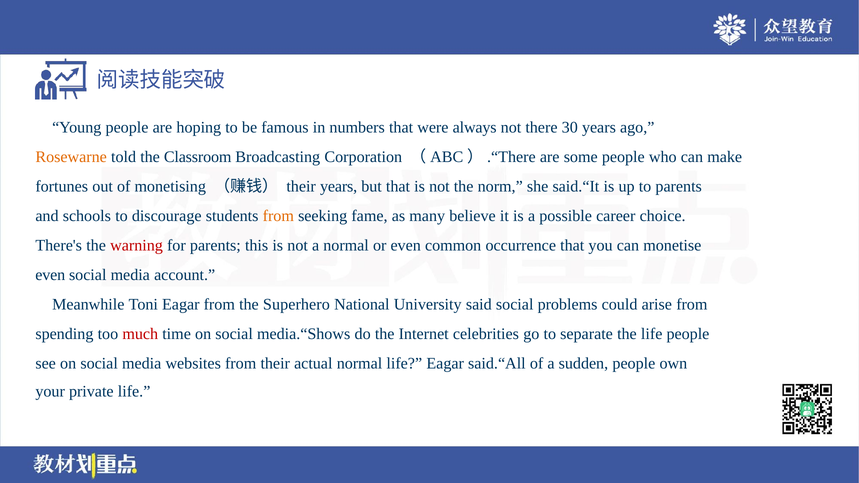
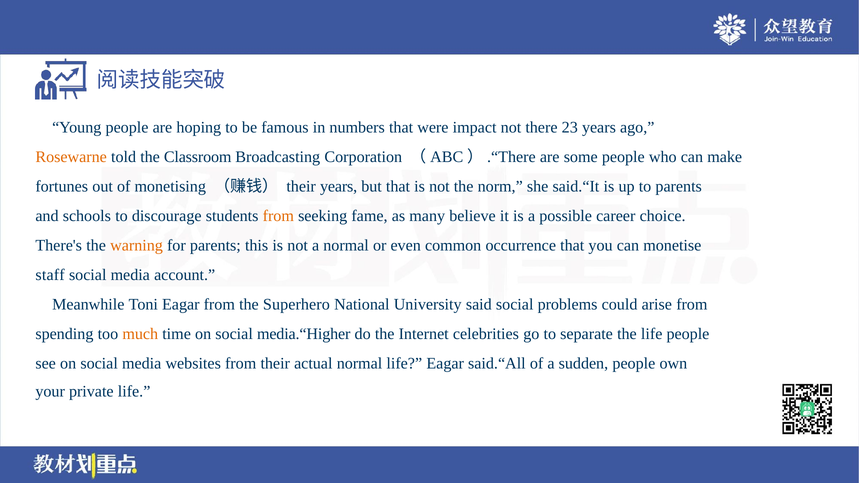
always: always -> impact
30: 30 -> 23
warning colour: red -> orange
even at (50, 275): even -> staff
much colour: red -> orange
media.“Shows: media.“Shows -> media.“Higher
